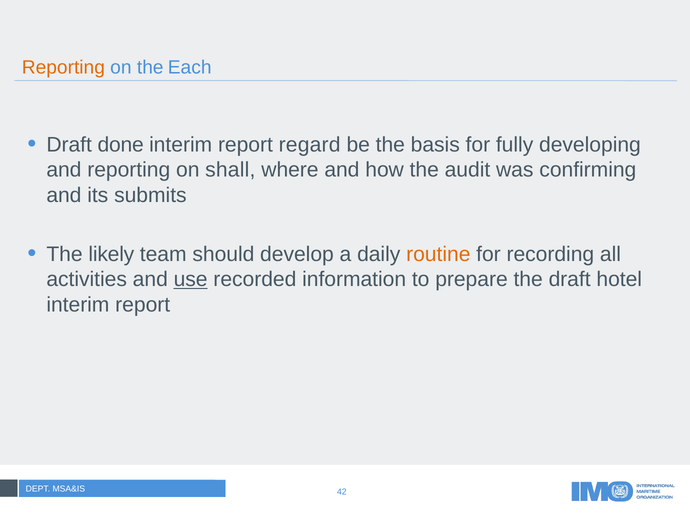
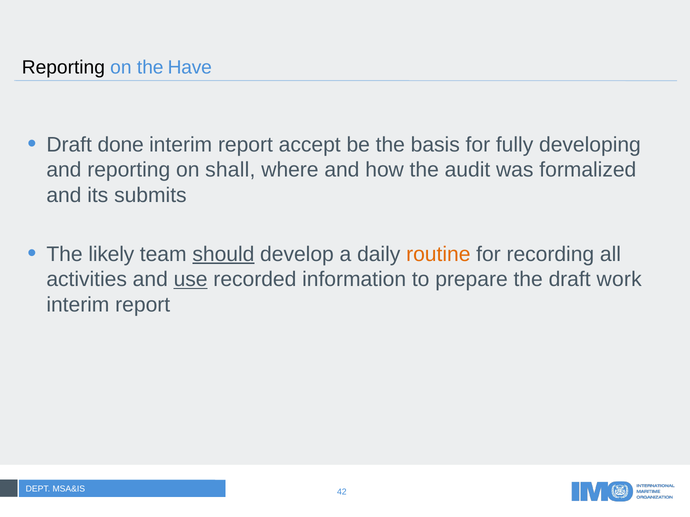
Reporting at (63, 68) colour: orange -> black
Each: Each -> Have
regard: regard -> accept
confirming: confirming -> formalized
should underline: none -> present
hotel: hotel -> work
